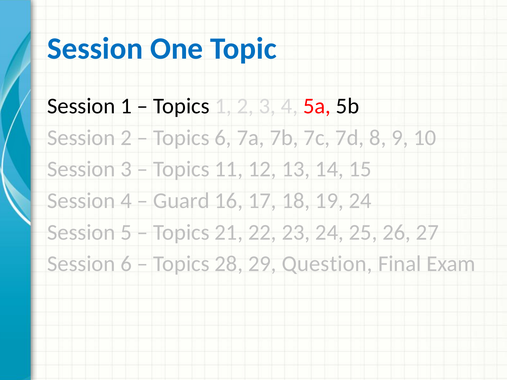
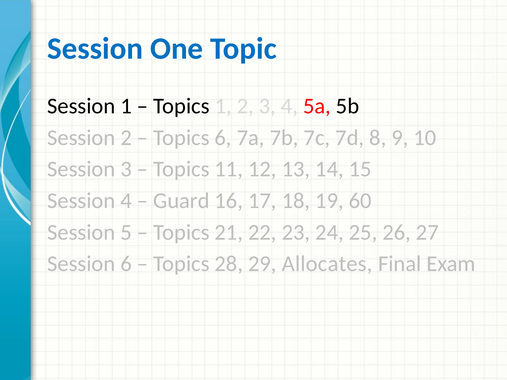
19 24: 24 -> 60
Question: Question -> Allocates
